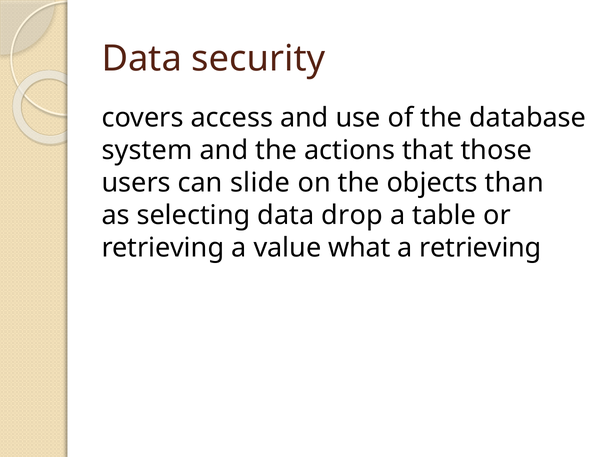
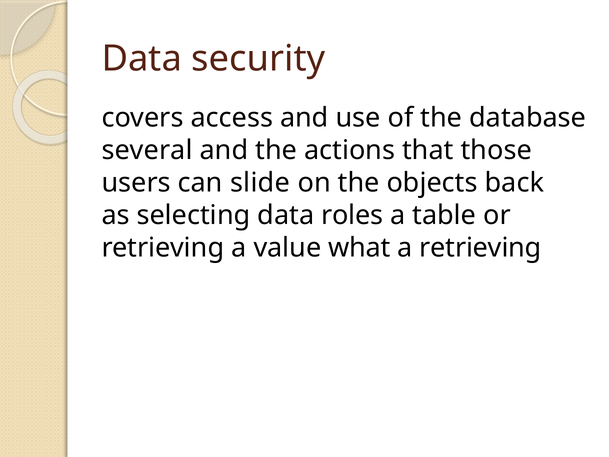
system: system -> several
than: than -> back
drop: drop -> roles
